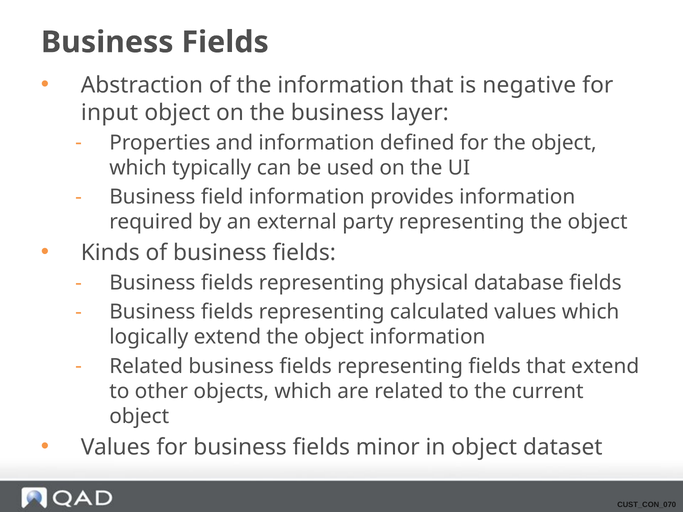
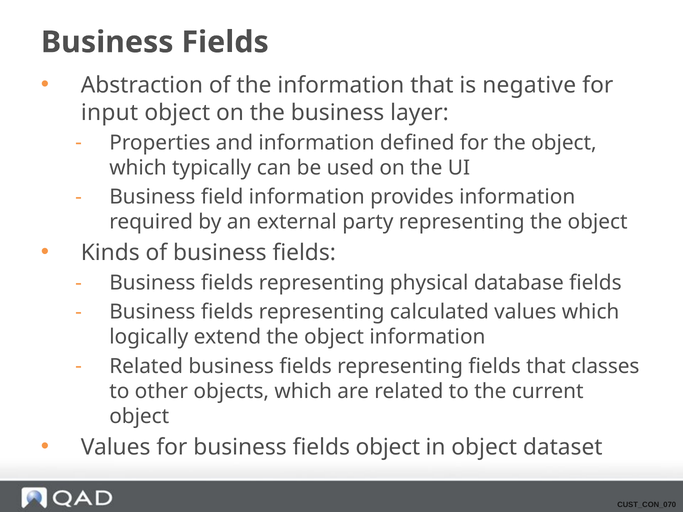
that extend: extend -> classes
fields minor: minor -> object
